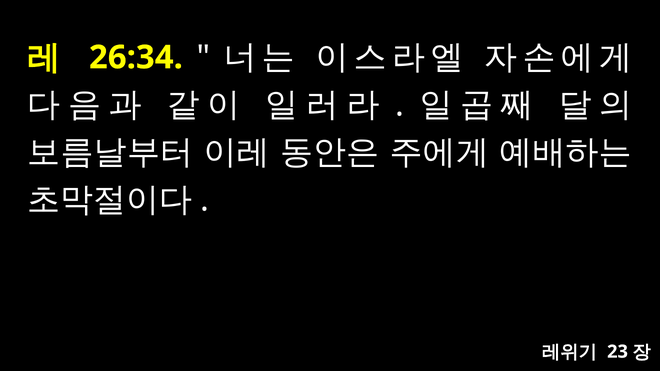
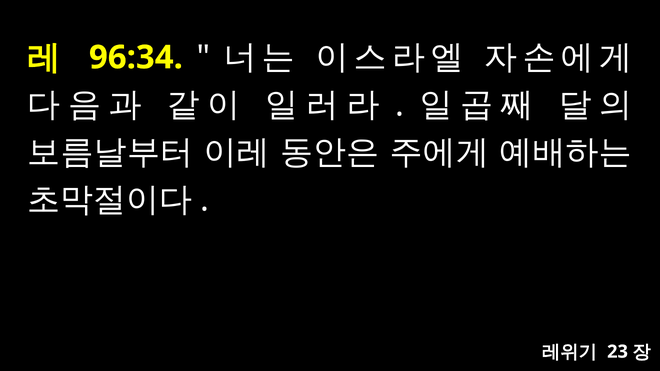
26:34: 26:34 -> 96:34
